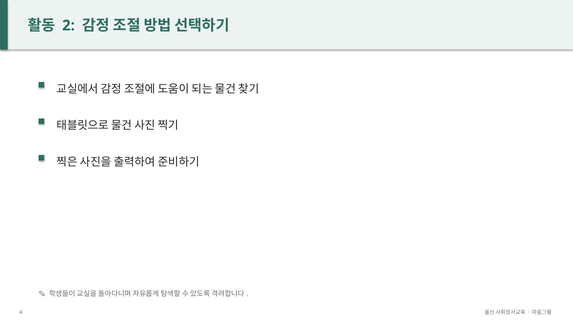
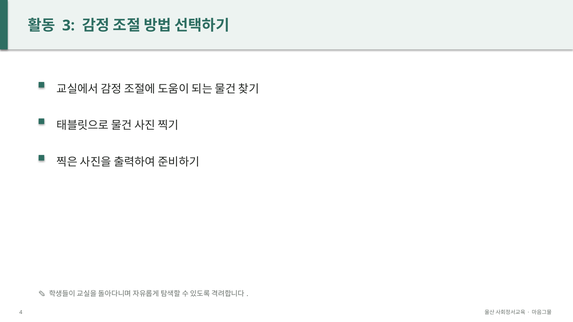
2: 2 -> 3
